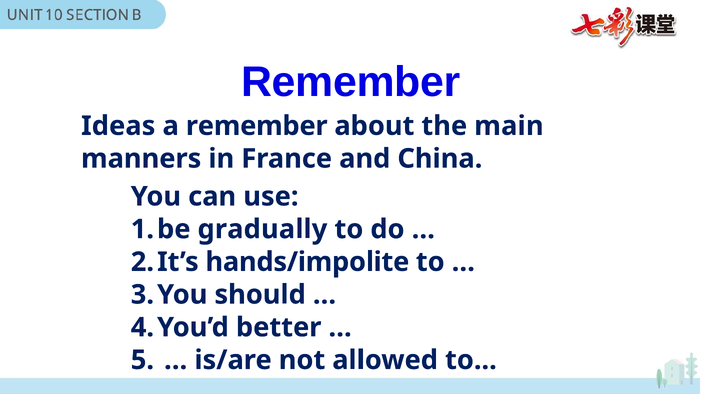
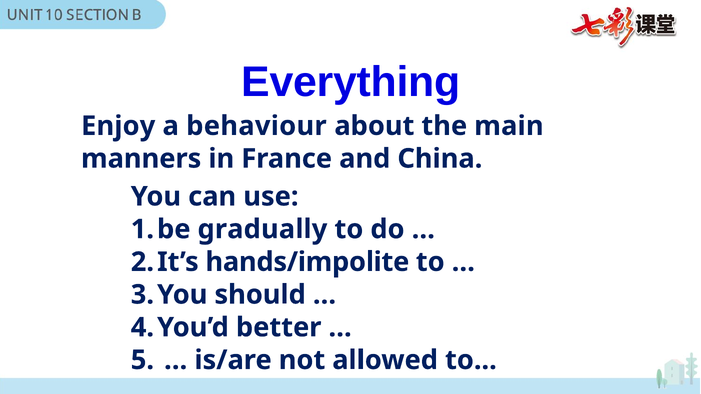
Remember at (351, 82): Remember -> Everything
Ideas: Ideas -> Enjoy
a remember: remember -> behaviour
